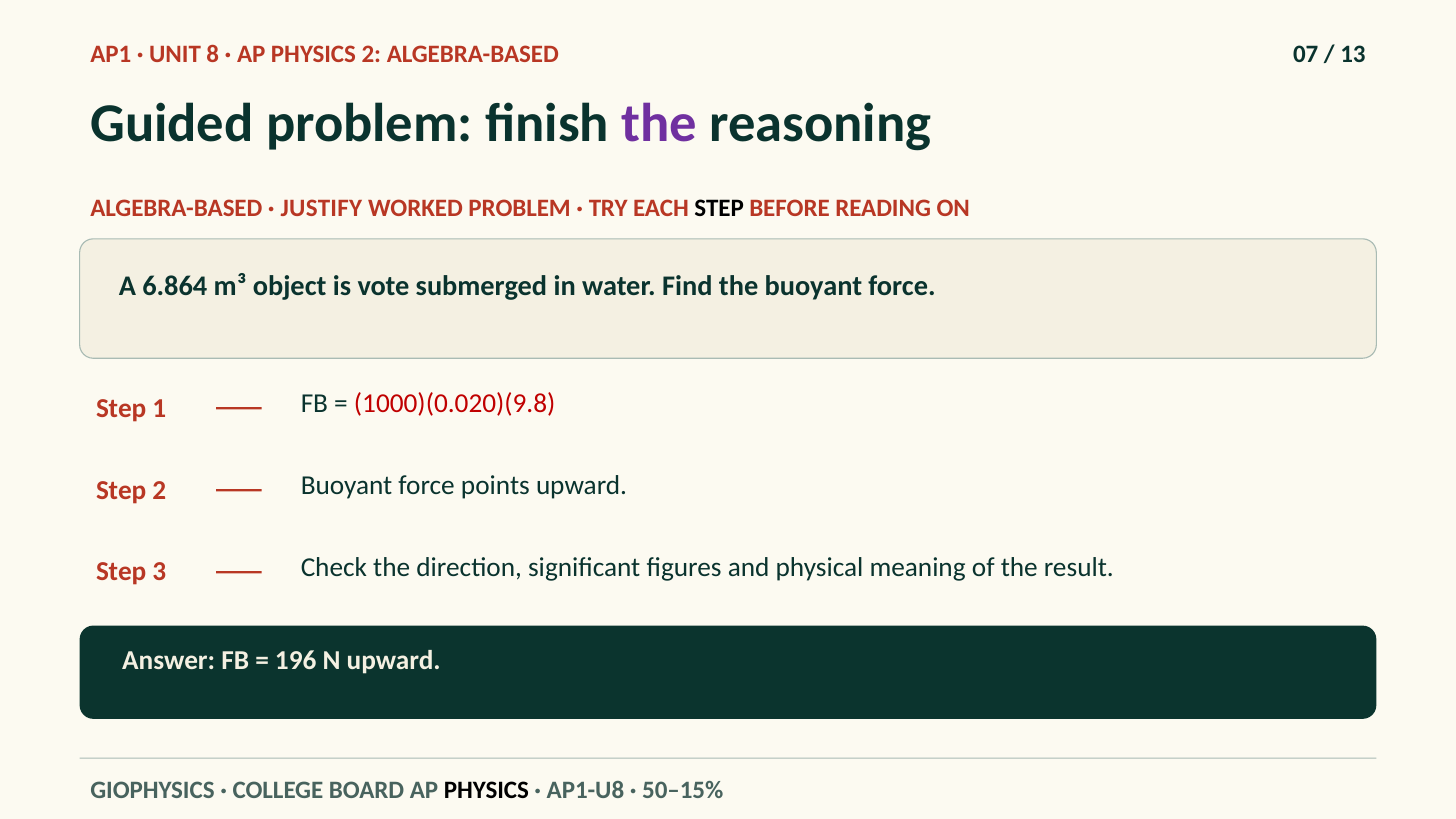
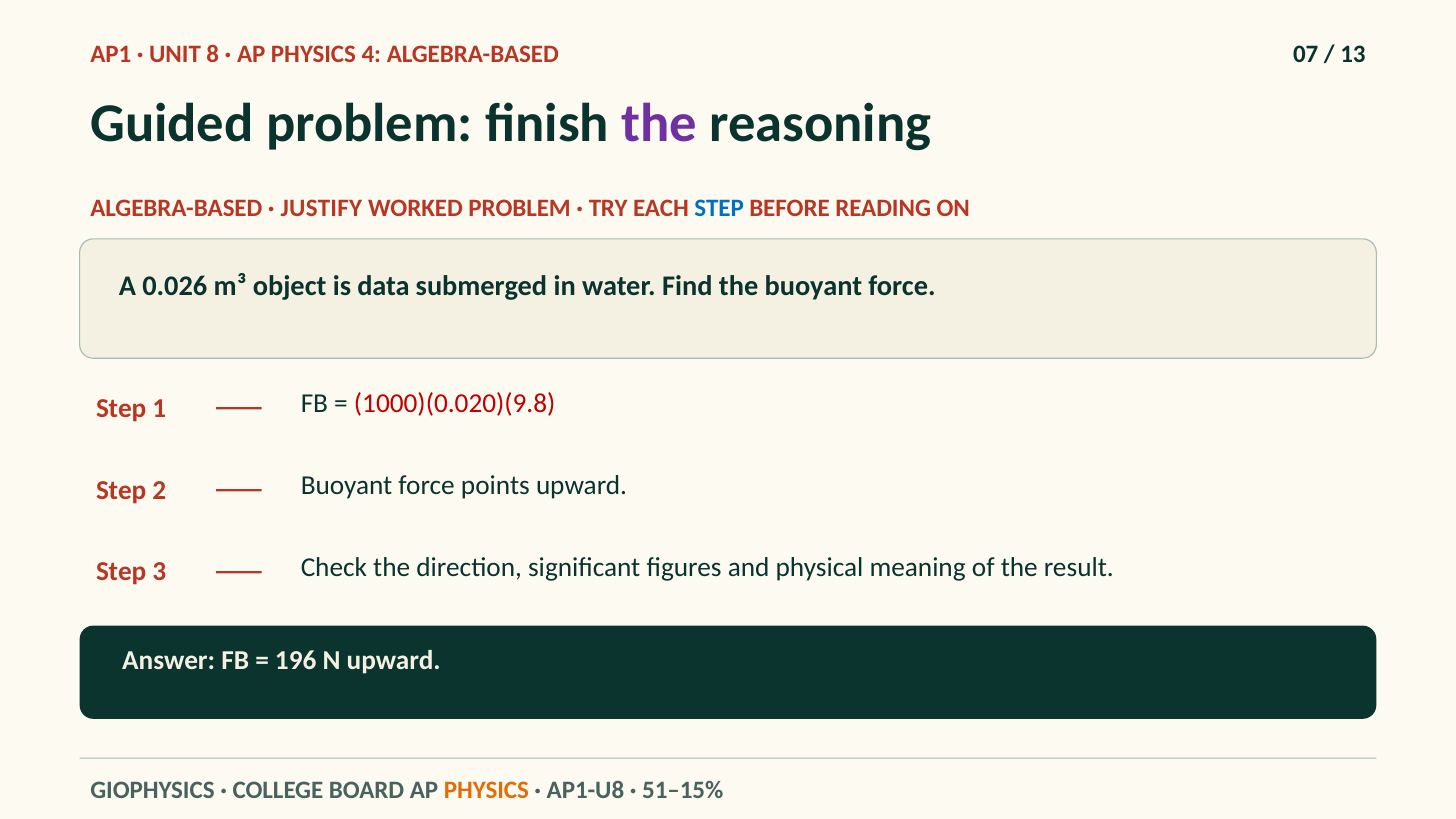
PHYSICS 2: 2 -> 4
STEP at (719, 209) colour: black -> blue
6.864: 6.864 -> 0.026
vote: vote -> data
PHYSICS at (486, 790) colour: black -> orange
50–15%: 50–15% -> 51–15%
